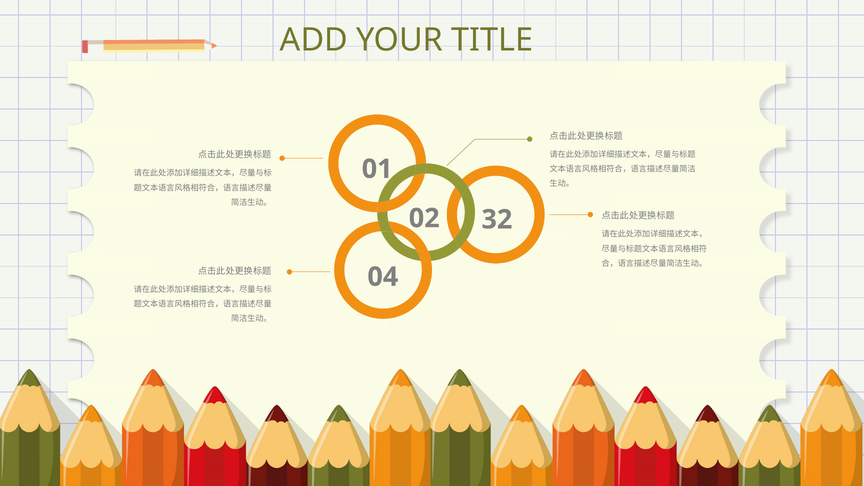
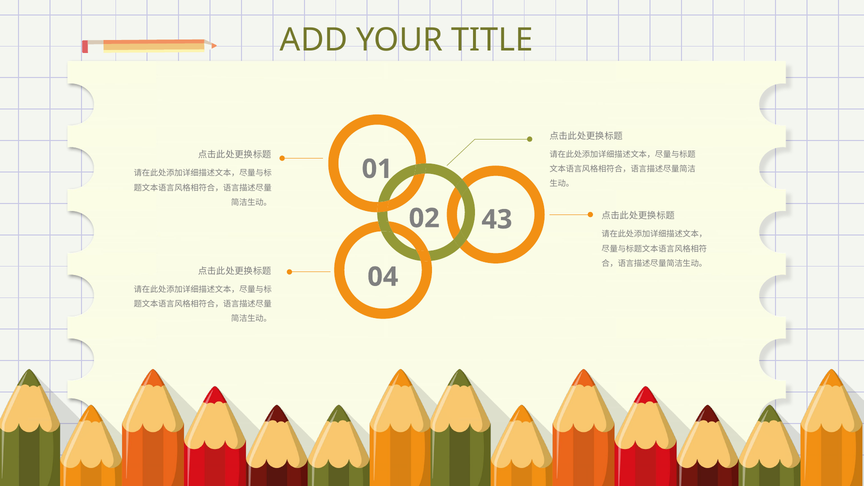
32: 32 -> 43
